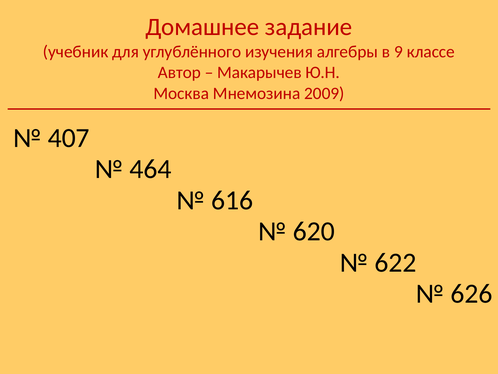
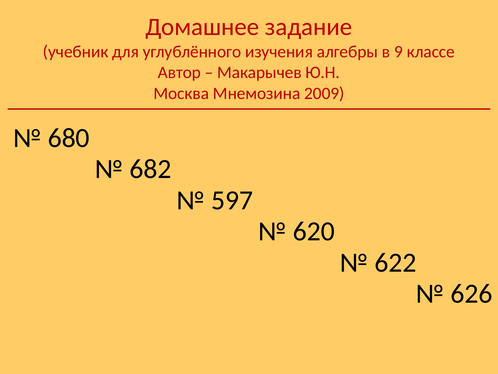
407: 407 -> 680
464: 464 -> 682
616: 616 -> 597
